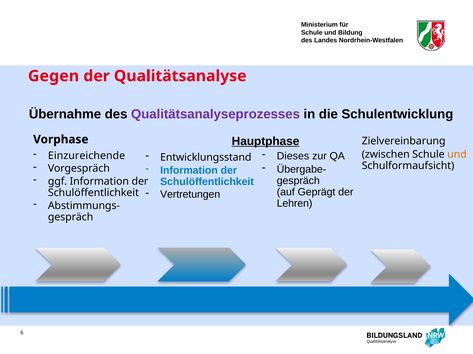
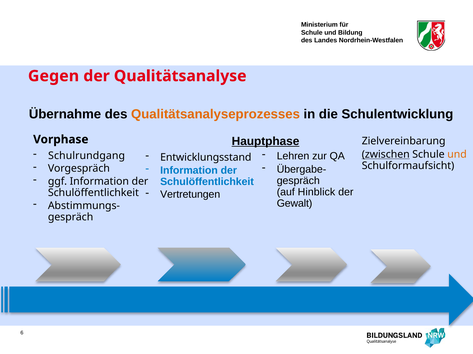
Qualitätsanalyseprozesses colour: purple -> orange
Einzureichende: Einzureichende -> Schulrundgang
Dieses: Dieses -> Lehren
zwischen underline: none -> present
Geprägt: Geprägt -> Hinblick
Lehren: Lehren -> Gewalt
